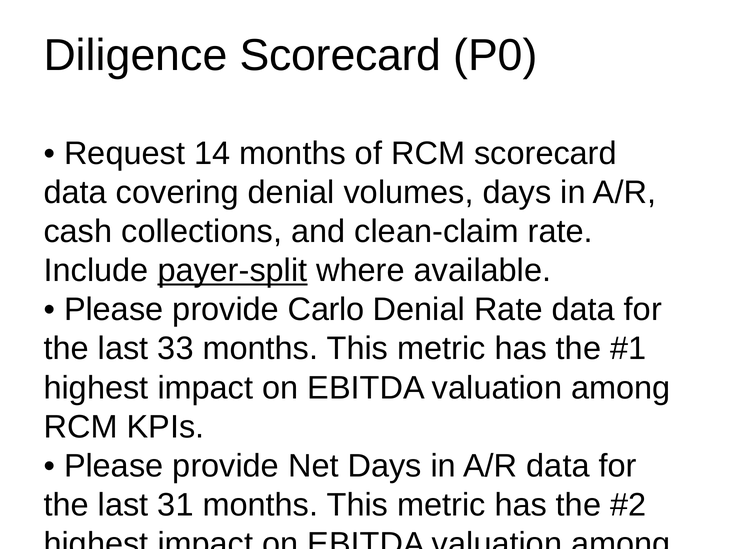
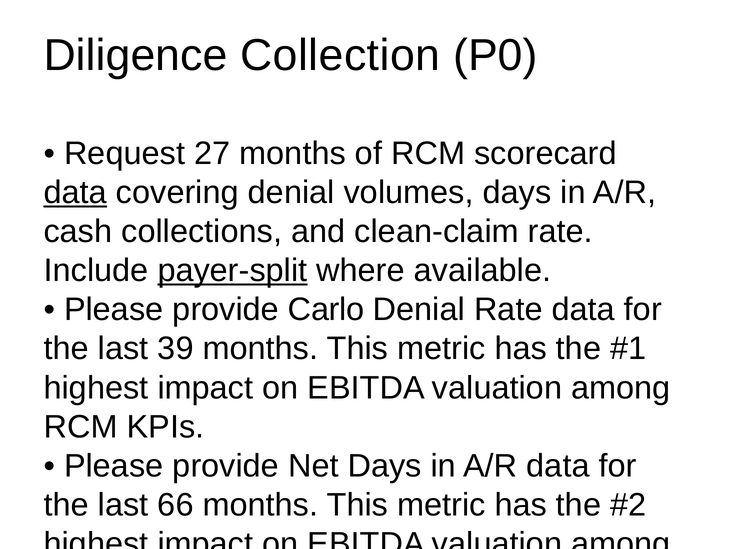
Diligence Scorecard: Scorecard -> Collection
14: 14 -> 27
data at (75, 192) underline: none -> present
33: 33 -> 39
31: 31 -> 66
